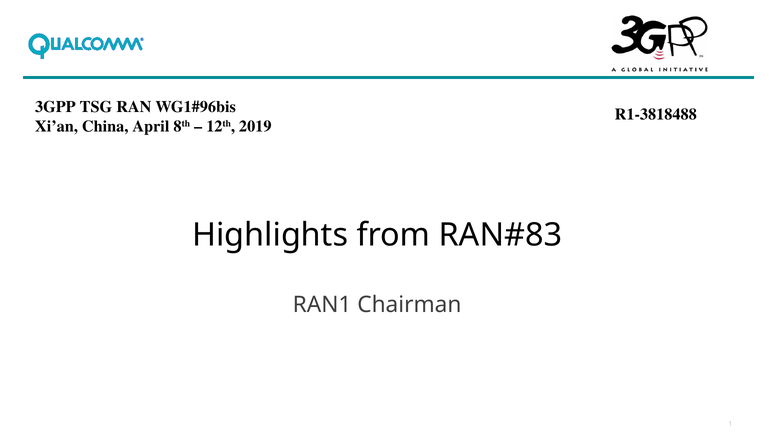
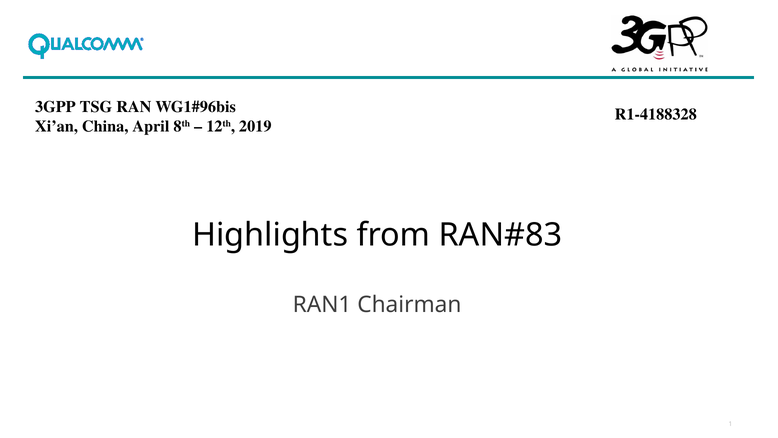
R1-3818488: R1-3818488 -> R1-4188328
